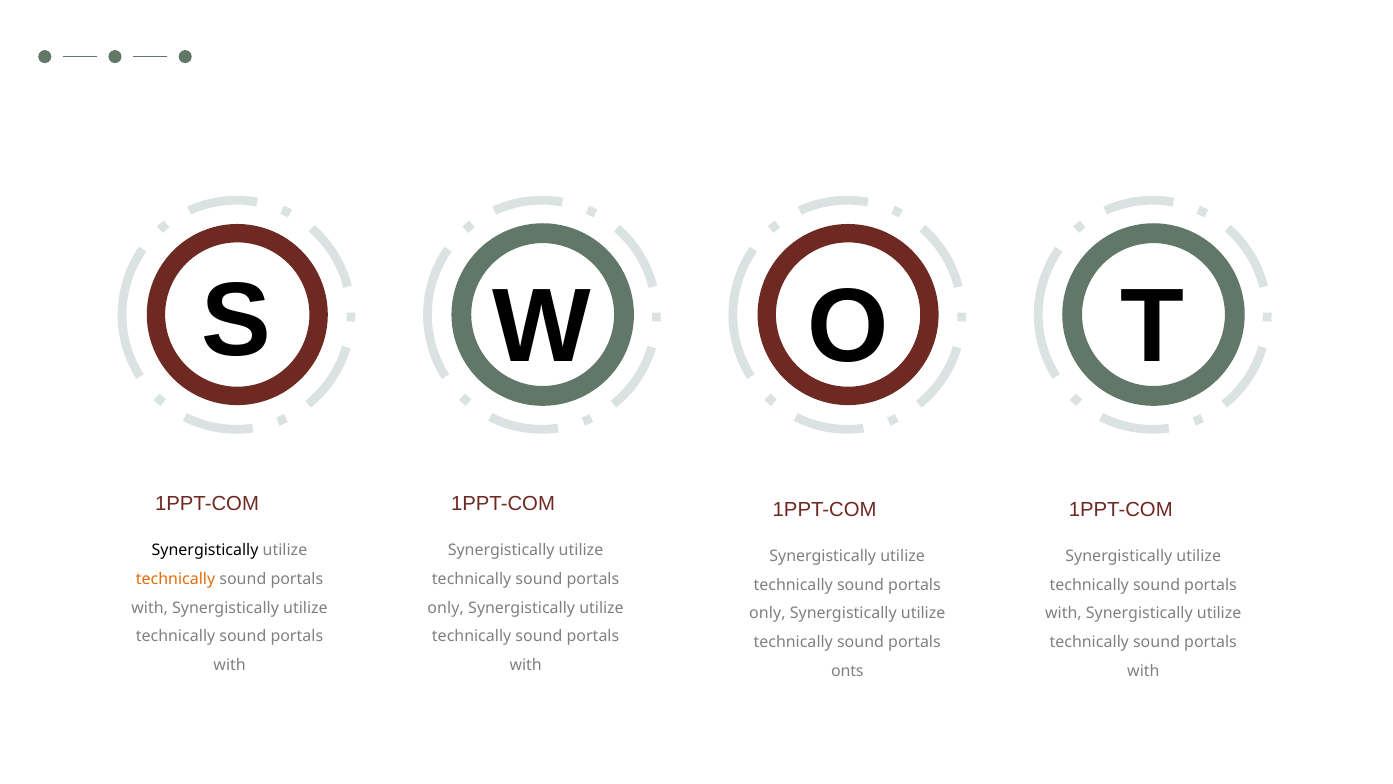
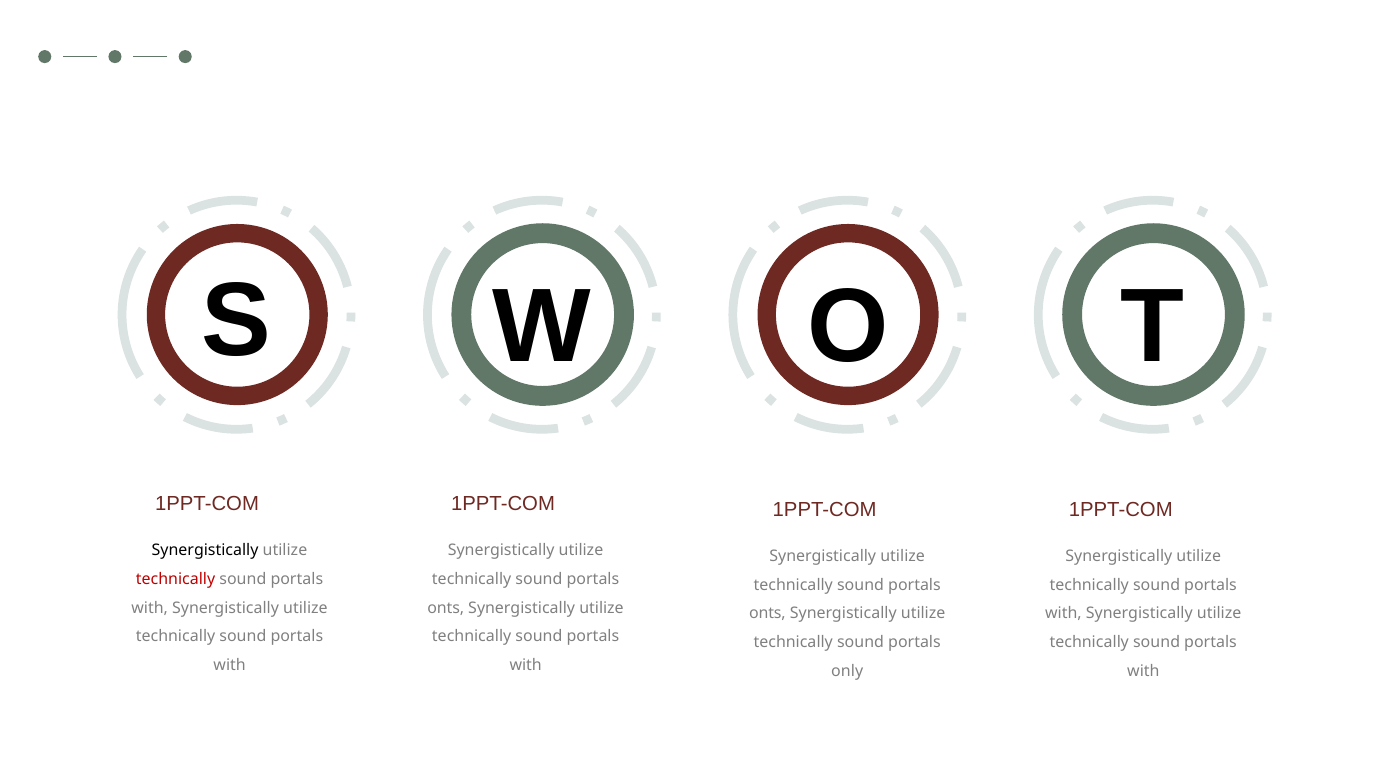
technically at (176, 579) colour: orange -> red
only at (446, 608): only -> onts
only at (767, 613): only -> onts
onts: onts -> only
